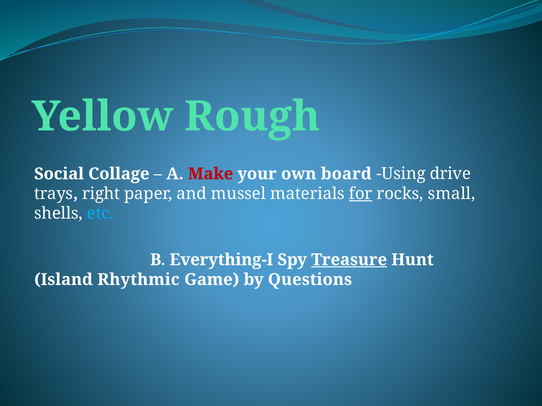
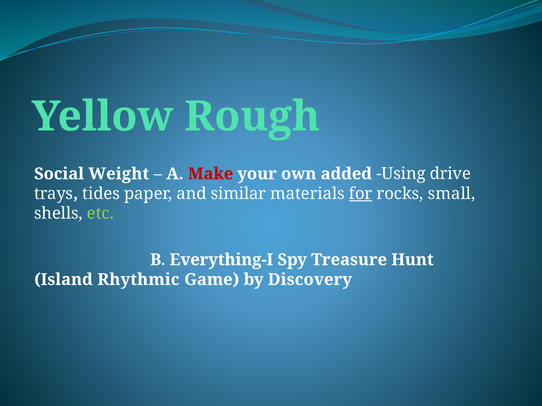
Collage: Collage -> Weight
board: board -> added
right: right -> tides
mussel: mussel -> similar
etc colour: light blue -> light green
Treasure underline: present -> none
Questions: Questions -> Discovery
